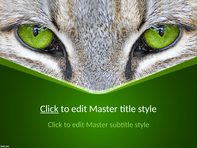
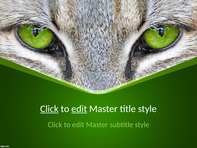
edit at (79, 109) underline: none -> present
